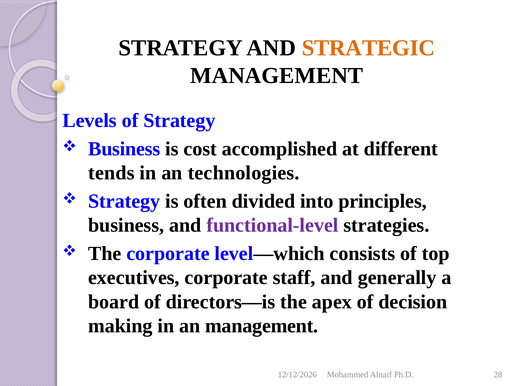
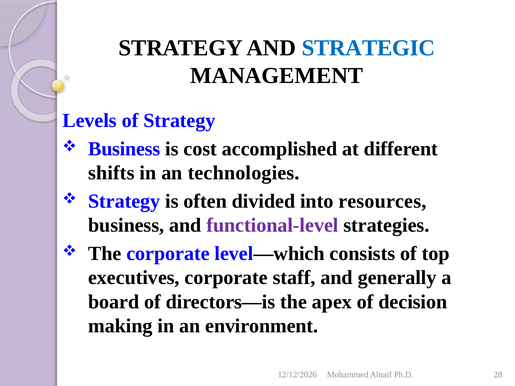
STRATEGIC colour: orange -> blue
tends: tends -> shifts
principles: principles -> resources
an management: management -> environment
